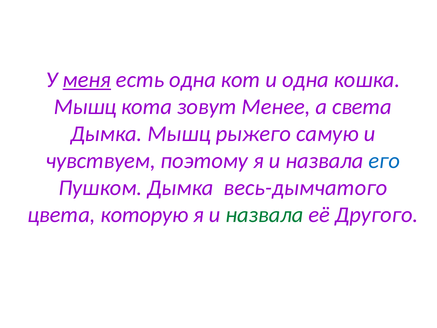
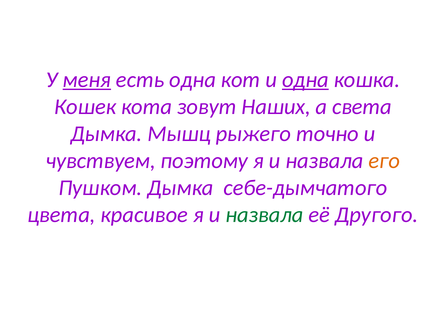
одна at (305, 80) underline: none -> present
Мышц at (85, 107): Мышц -> Кошек
Менее: Менее -> Наших
самую: самую -> точно
его colour: blue -> orange
весь-дымчатого: весь-дымчатого -> себе-дымчатого
которую: которую -> красивое
